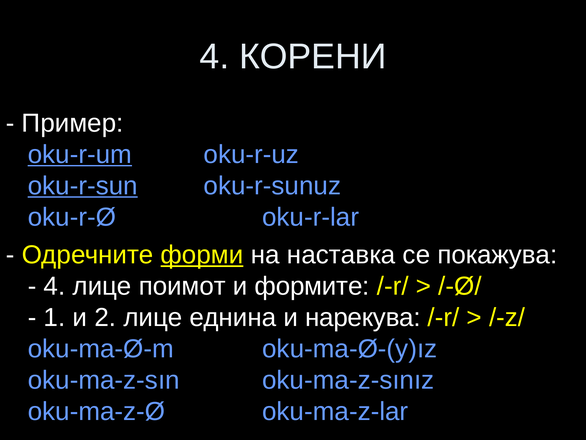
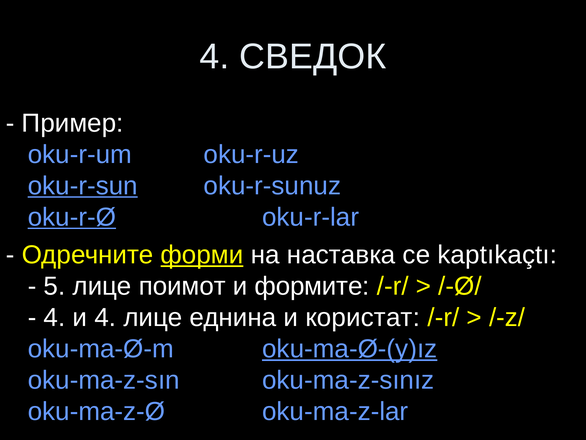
КОРЕНИ: КОРЕНИ -> СВЕДОК
oku-r-um underline: present -> none
oku-r-Ø underline: none -> present
покажува: покажува -> kaptıkaçtı
4 at (54, 286): 4 -> 5
1 at (54, 317): 1 -> 4
и 2: 2 -> 4
нарекува: нарекува -> користат
oku-ma-Ø-(y)ız underline: none -> present
